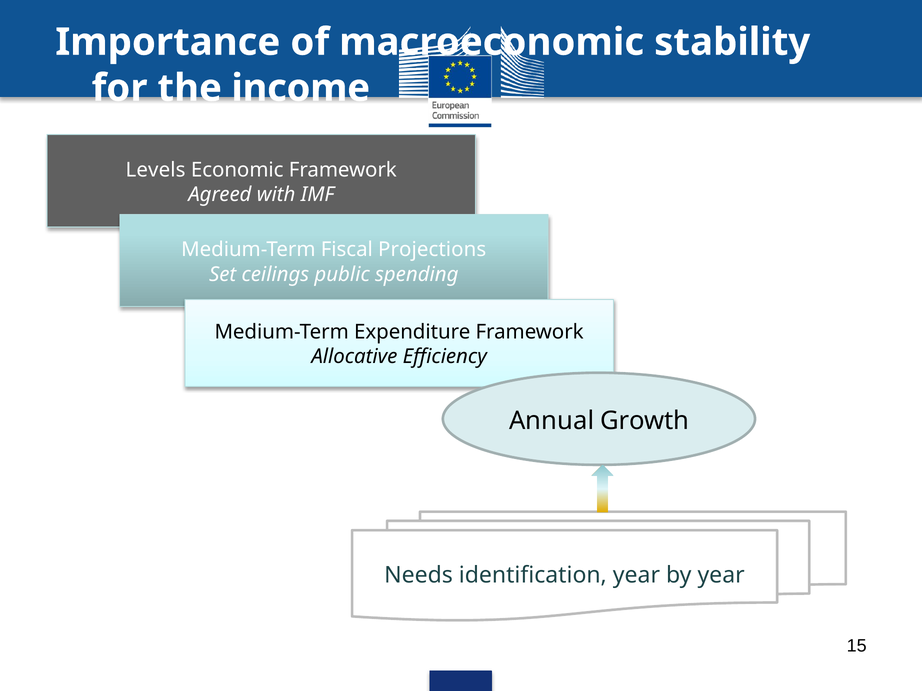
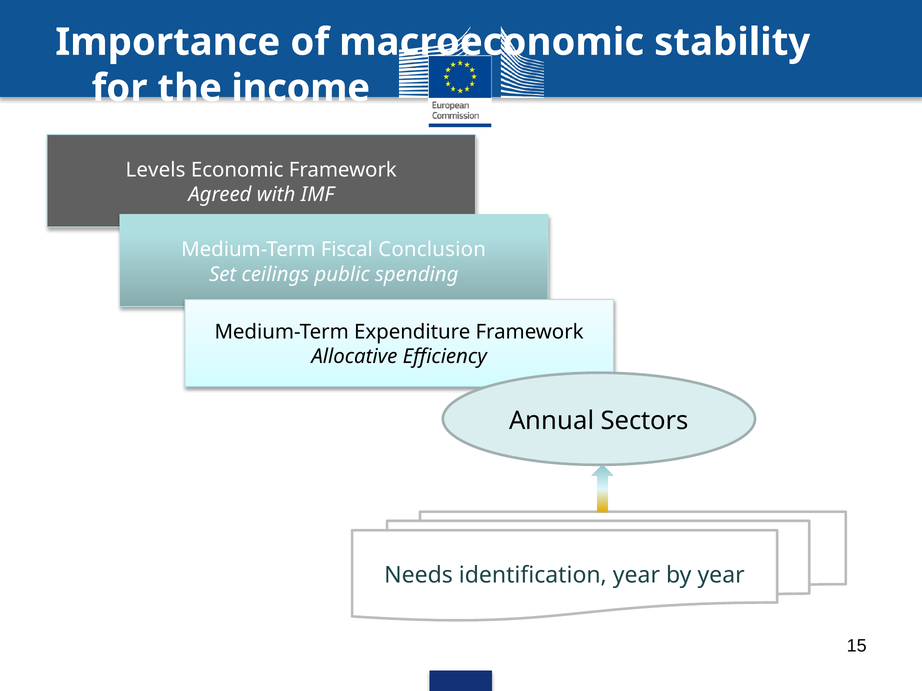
Projections: Projections -> Conclusion
Growth: Growth -> Sectors
